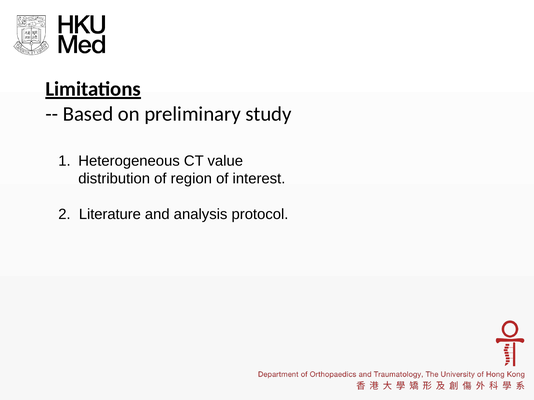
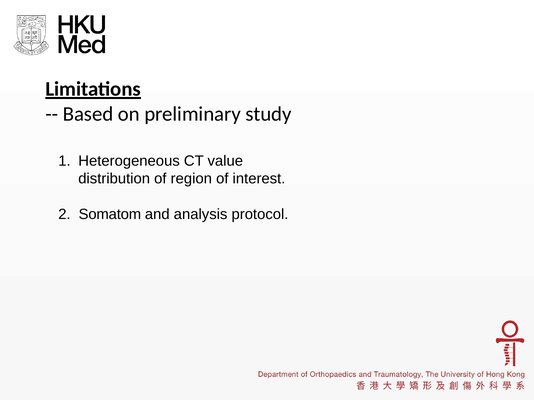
Literature: Literature -> Somatom
